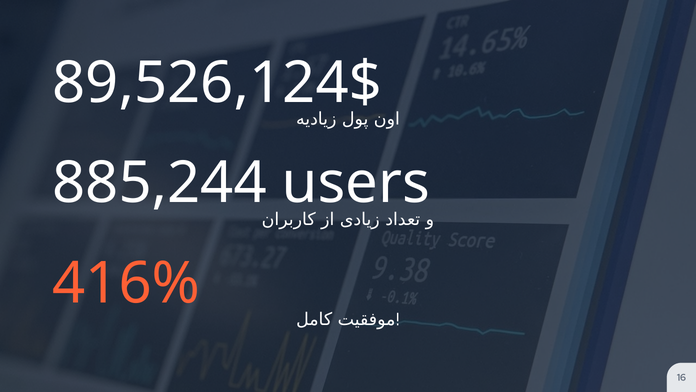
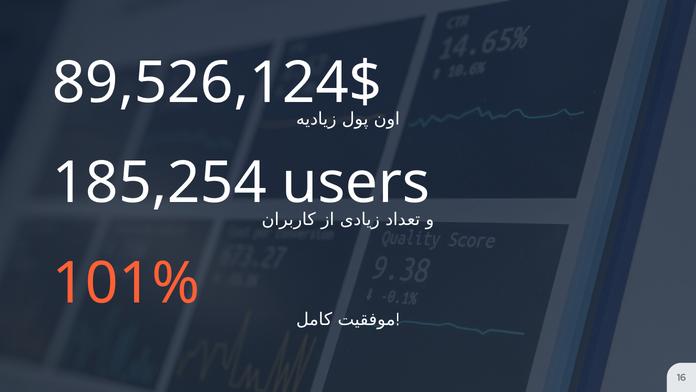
885,244: 885,244 -> 185,254
416%: 416% -> 101%
